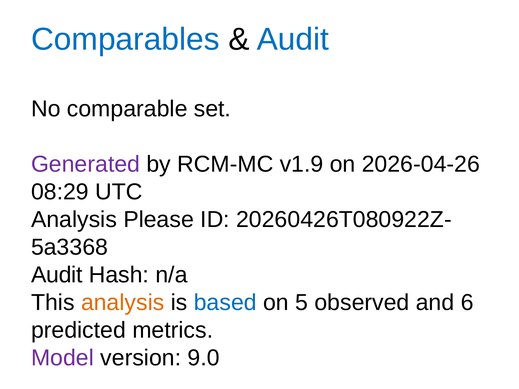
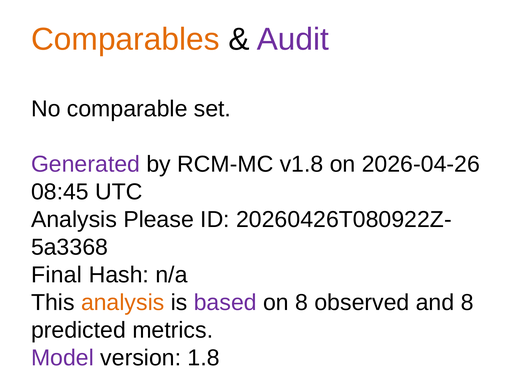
Comparables colour: blue -> orange
Audit at (293, 39) colour: blue -> purple
v1.9: v1.9 -> v1.8
08:29: 08:29 -> 08:45
Audit at (57, 275): Audit -> Final
based colour: blue -> purple
on 5: 5 -> 8
and 6: 6 -> 8
9.0: 9.0 -> 1.8
